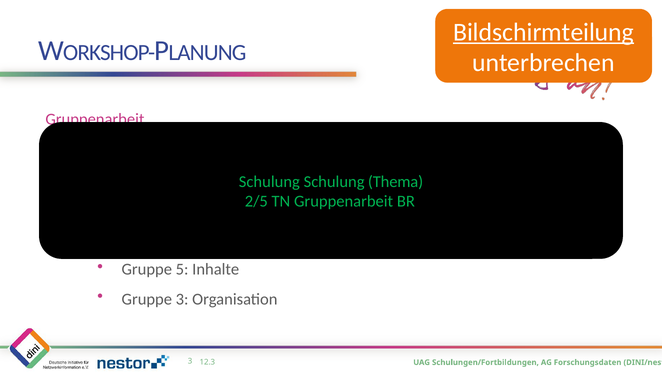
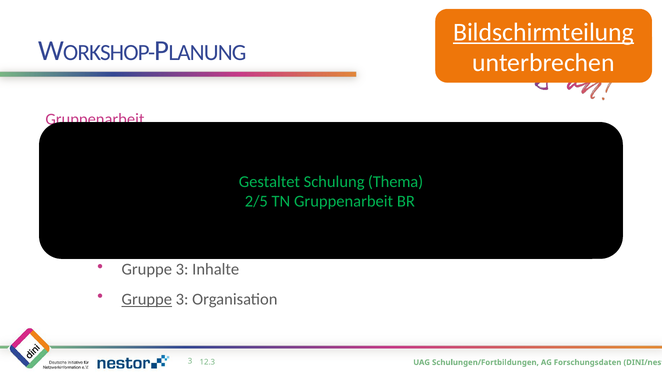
Schulung at (269, 182): Schulung -> Gestaltet
5 at (182, 270): 5 -> 3
Gruppe at (147, 300) underline: none -> present
